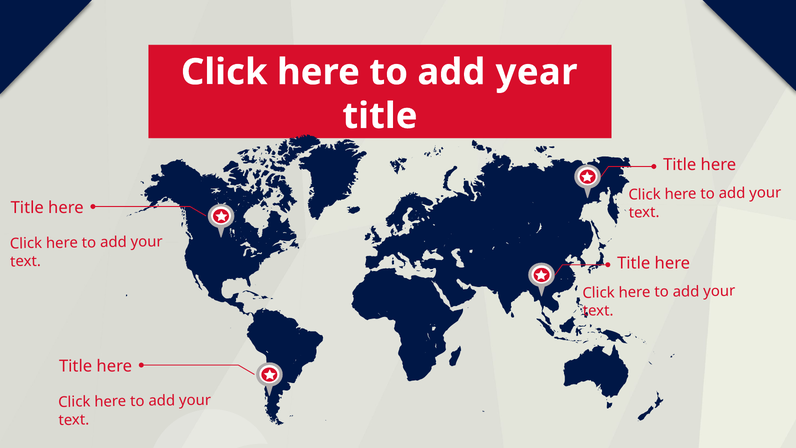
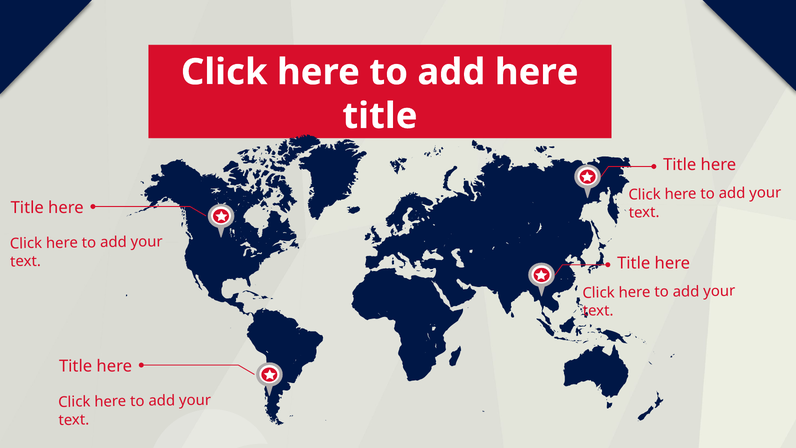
add year: year -> here
